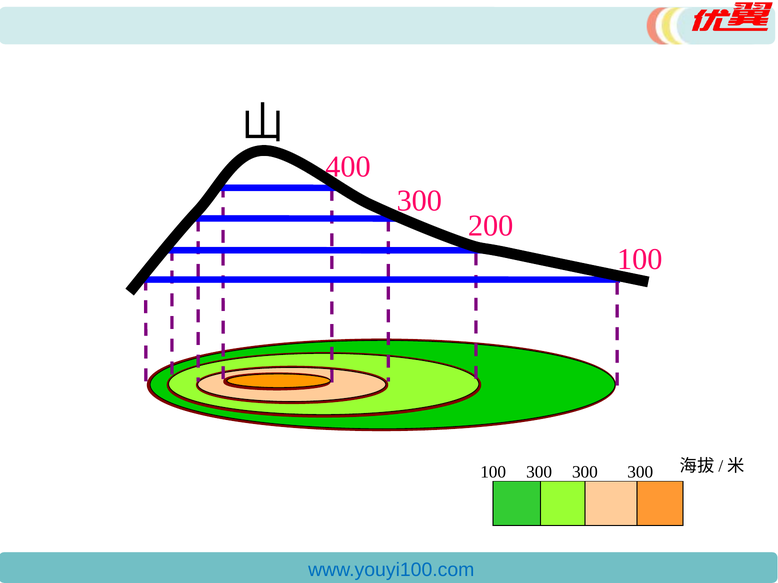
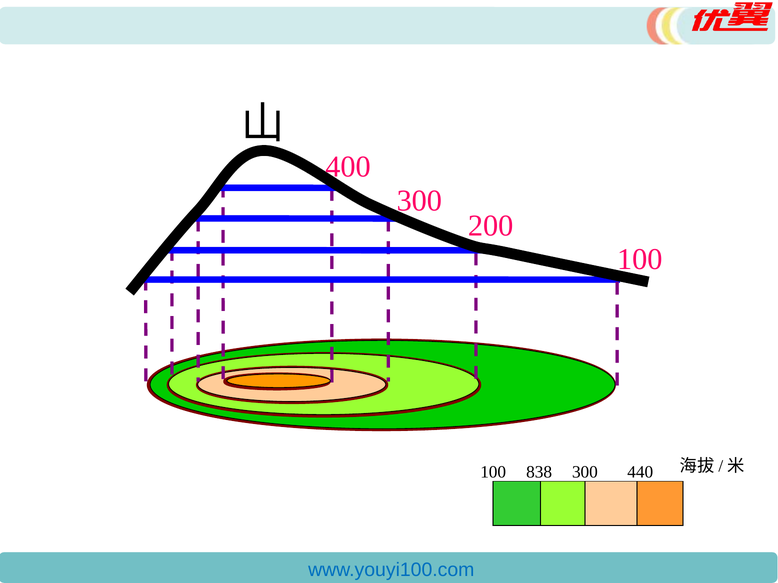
300 at (539, 473): 300 -> 838
300 at (640, 473): 300 -> 440
